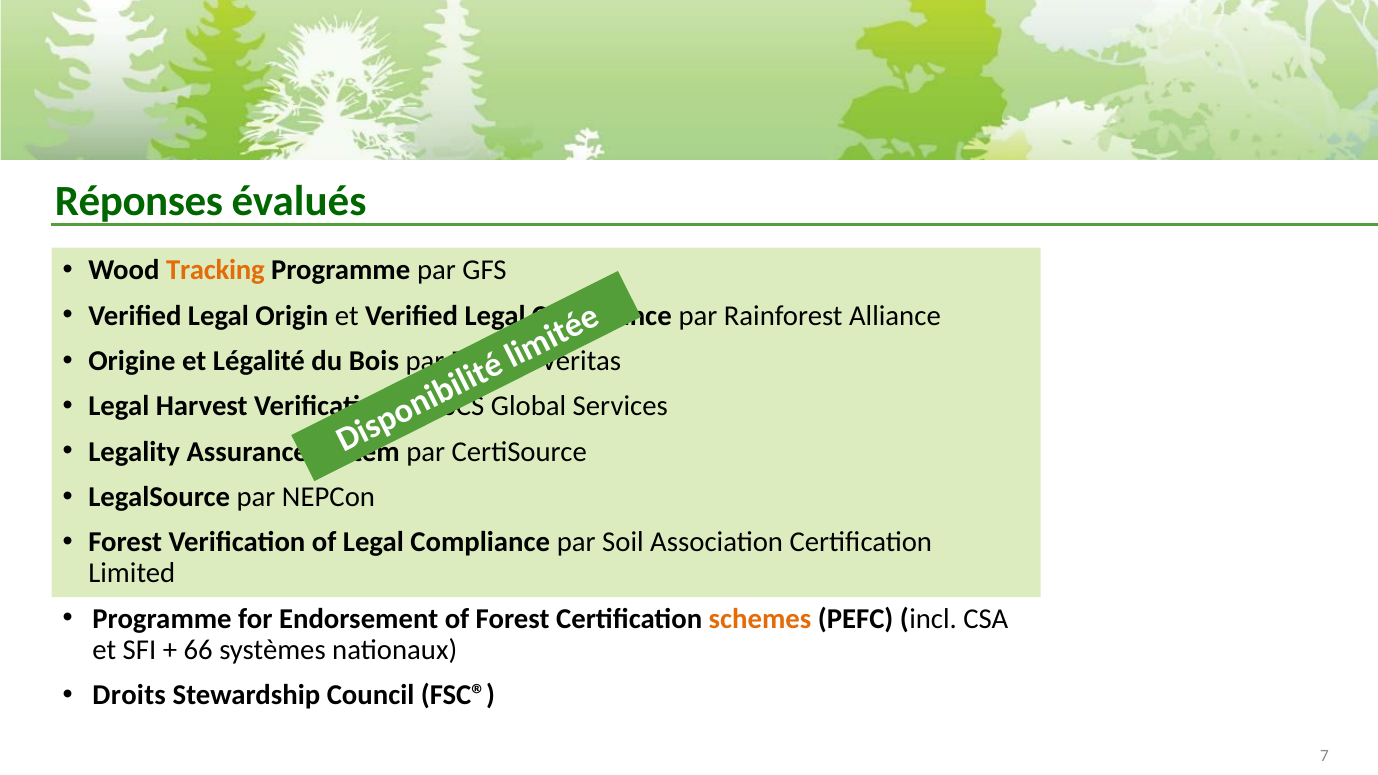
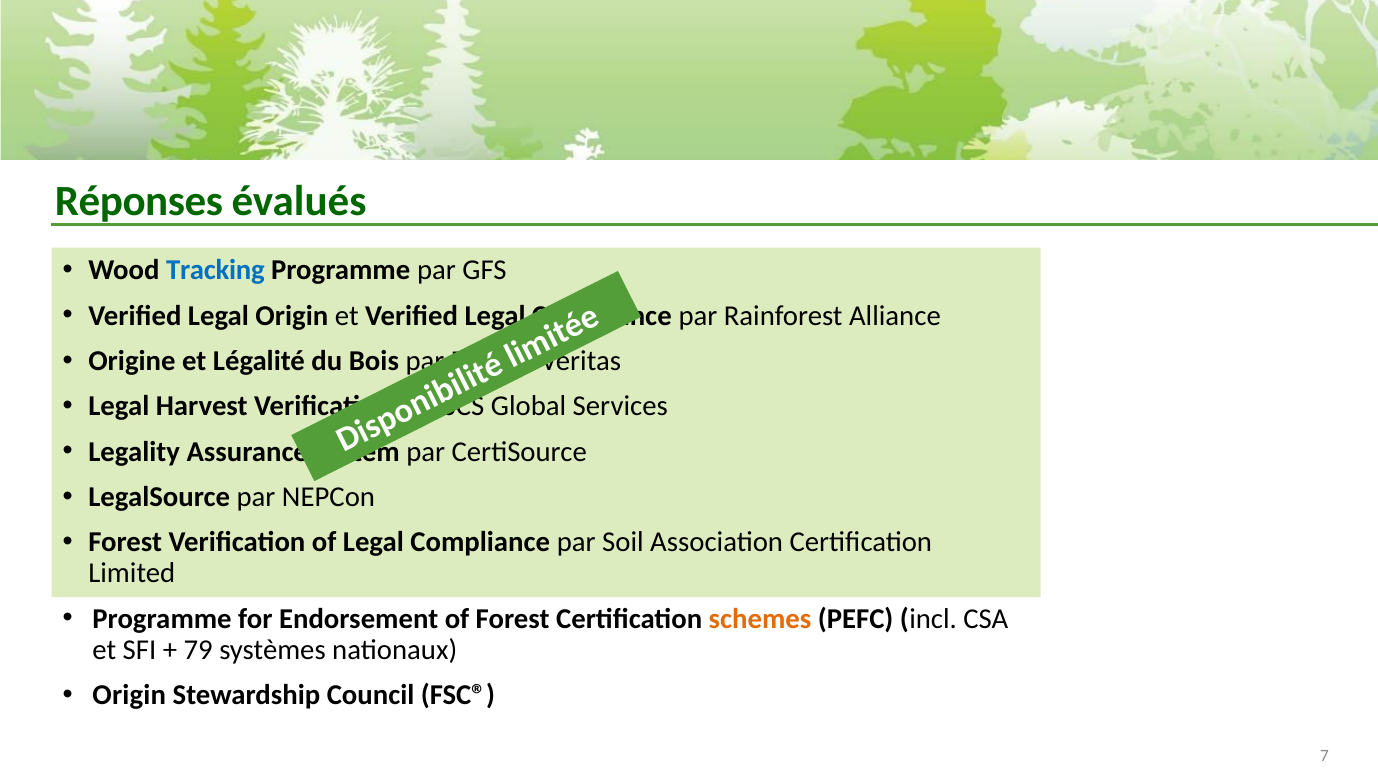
Tracking colour: orange -> blue
66: 66 -> 79
Droits at (129, 695): Droits -> Origin
